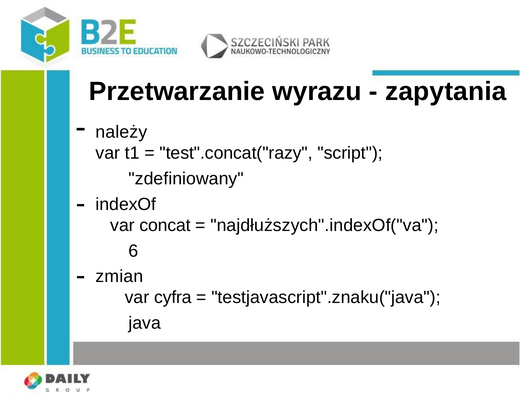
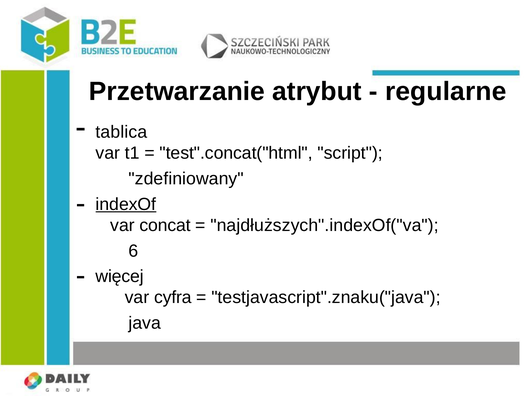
wyrazu: wyrazu -> atrybut
zapytania: zapytania -> regularne
należy: należy -> tablica
test".concat("razy: test".concat("razy -> test".concat("html
indexOf underline: none -> present
zmian: zmian -> więcej
